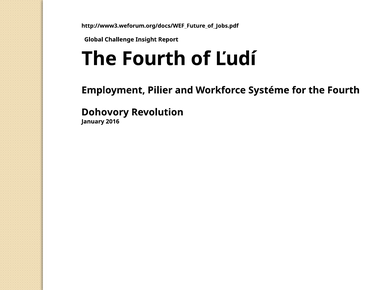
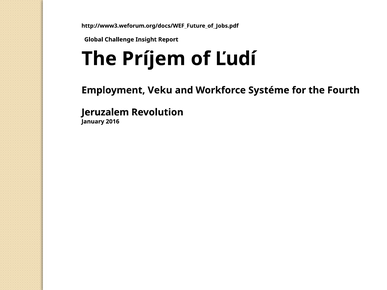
Fourth at (154, 59): Fourth -> Príjem
Pilier: Pilier -> Veku
Dohovory: Dohovory -> Jeruzalem
